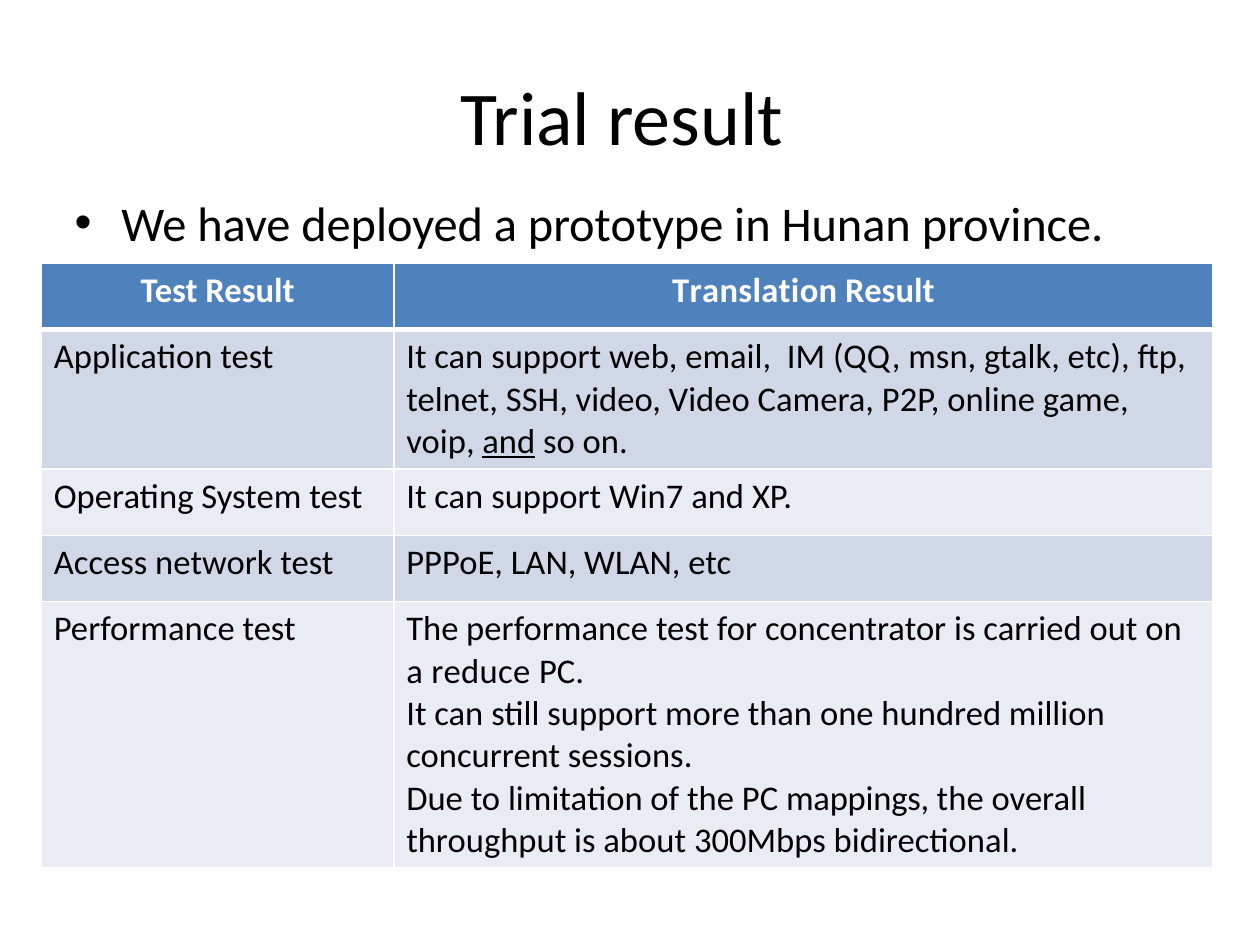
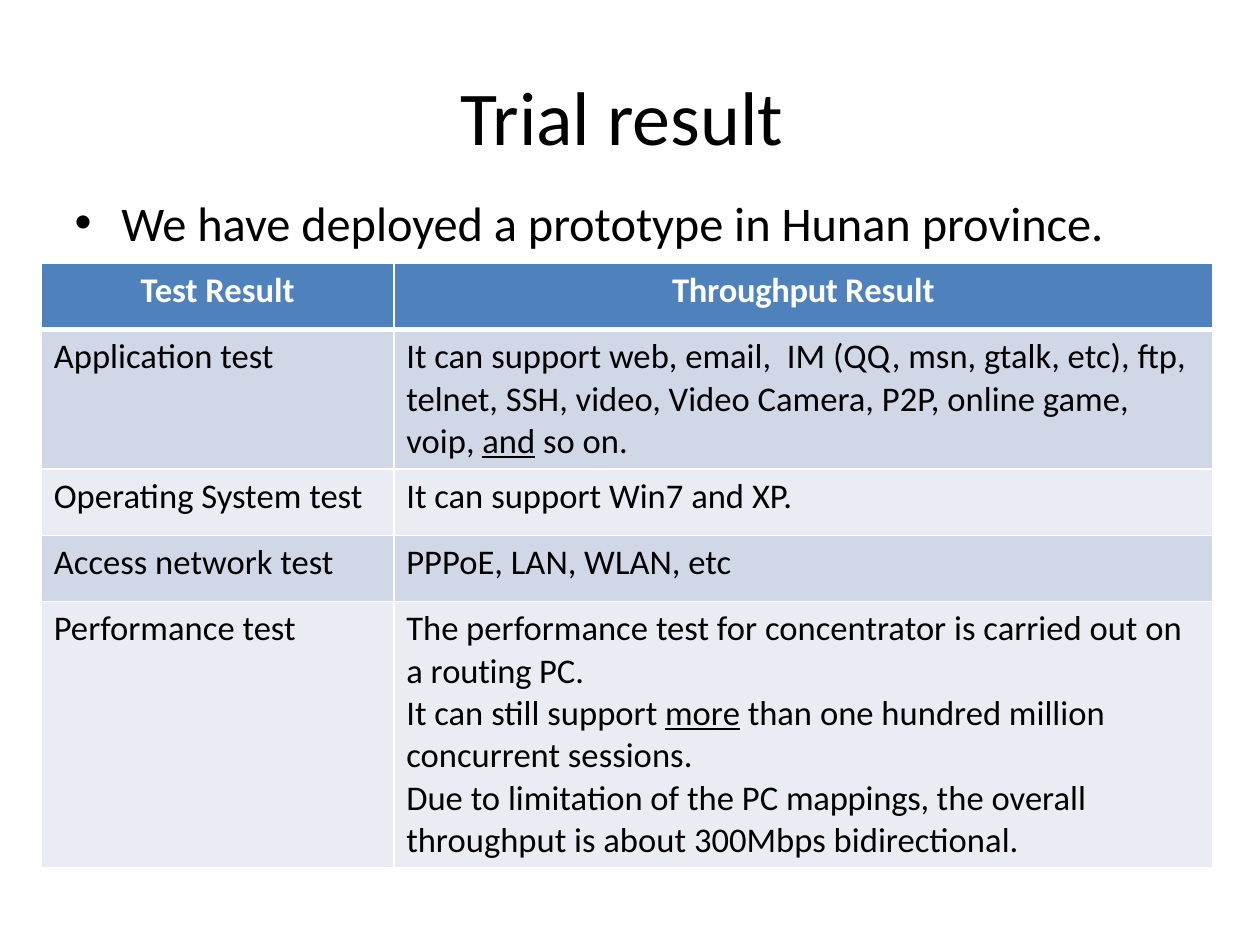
Result Translation: Translation -> Throughput
reduce: reduce -> routing
more underline: none -> present
